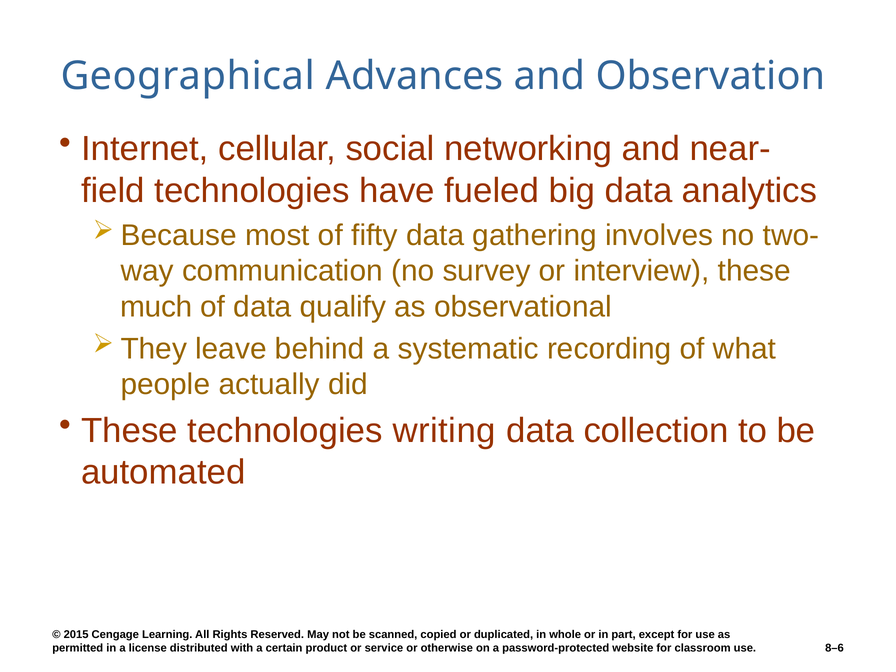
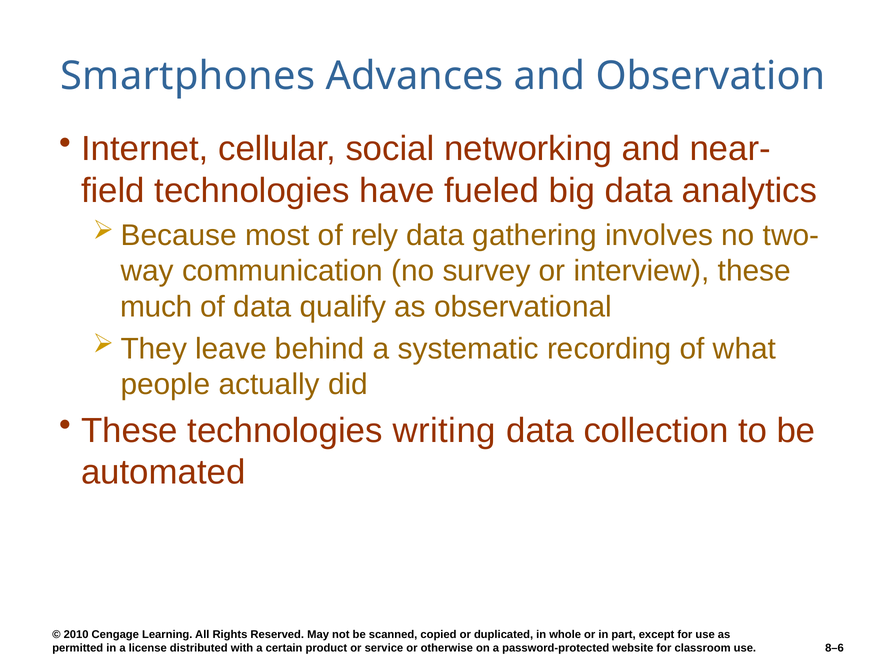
Geographical: Geographical -> Smartphones
fifty: fifty -> rely
2015: 2015 -> 2010
